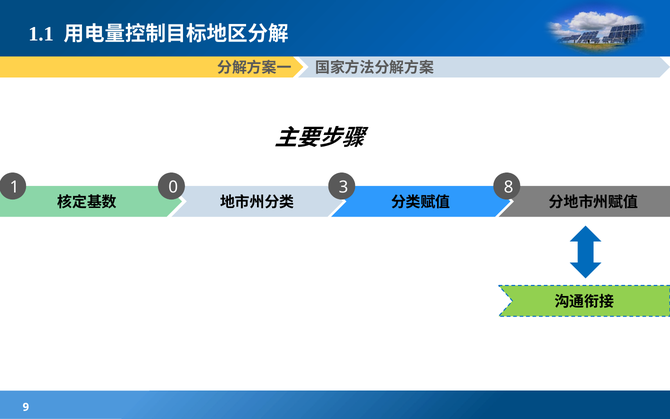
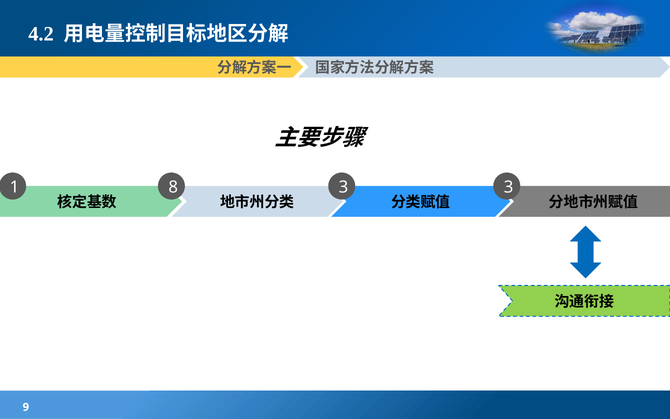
1.1: 1.1 -> 4.2
0: 0 -> 8
3 8: 8 -> 3
